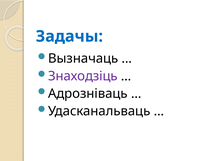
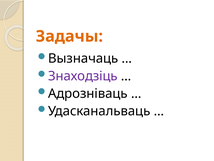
Задачы colour: blue -> orange
